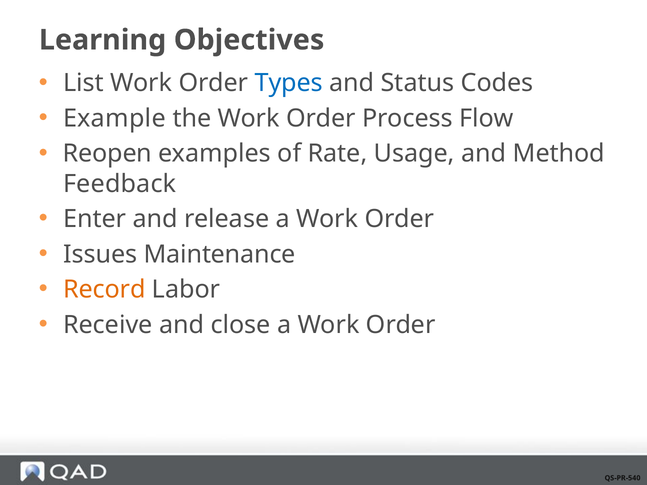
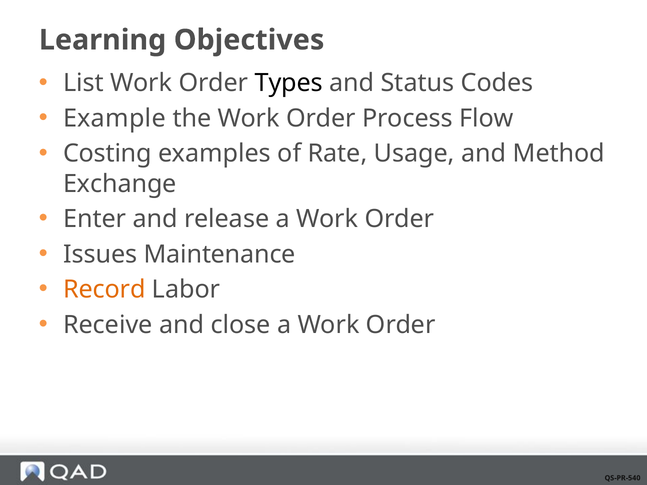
Types colour: blue -> black
Reopen: Reopen -> Costing
Feedback: Feedback -> Exchange
